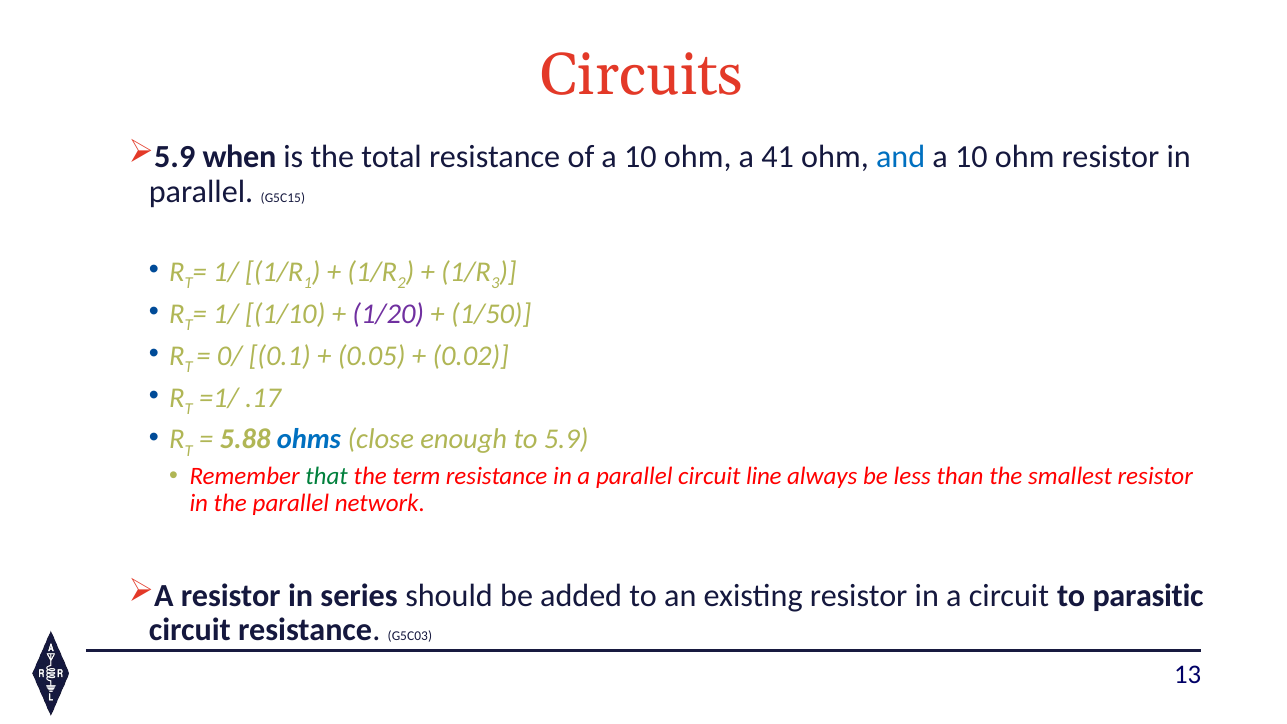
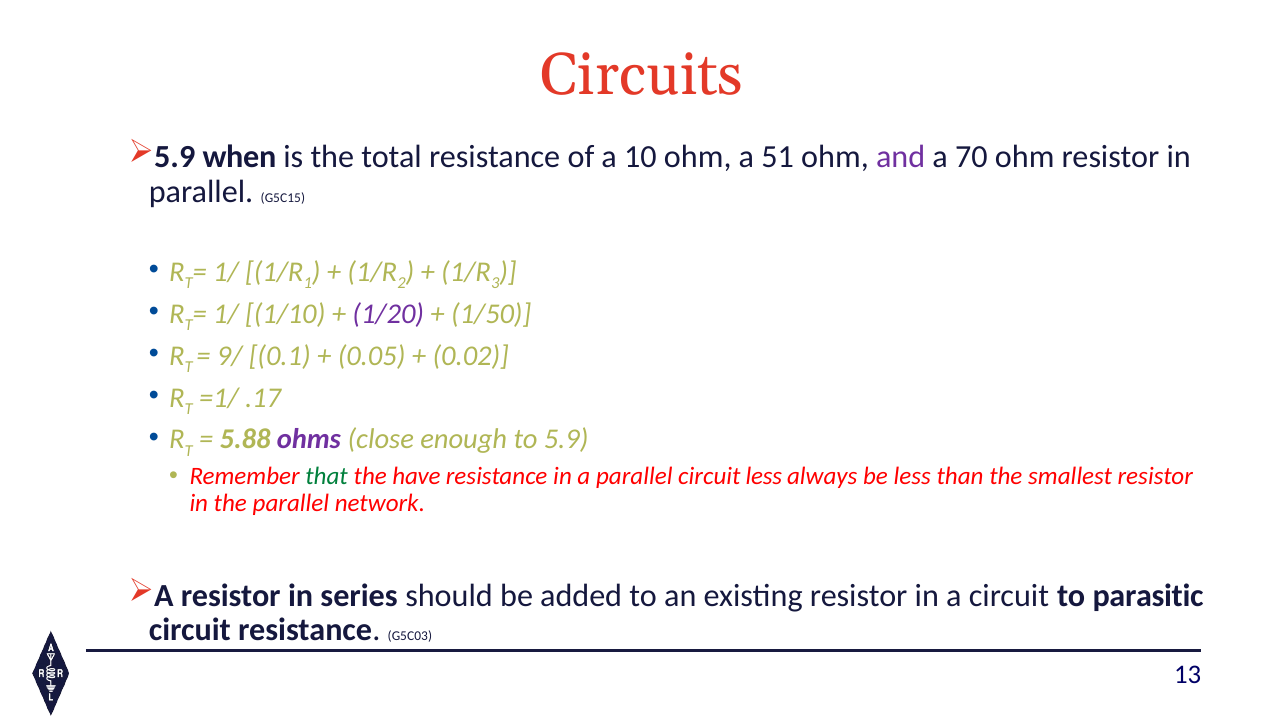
41: 41 -> 51
and colour: blue -> purple
10 at (971, 157): 10 -> 70
0/: 0/ -> 9/
ohms colour: blue -> purple
term: term -> have
circuit line: line -> less
